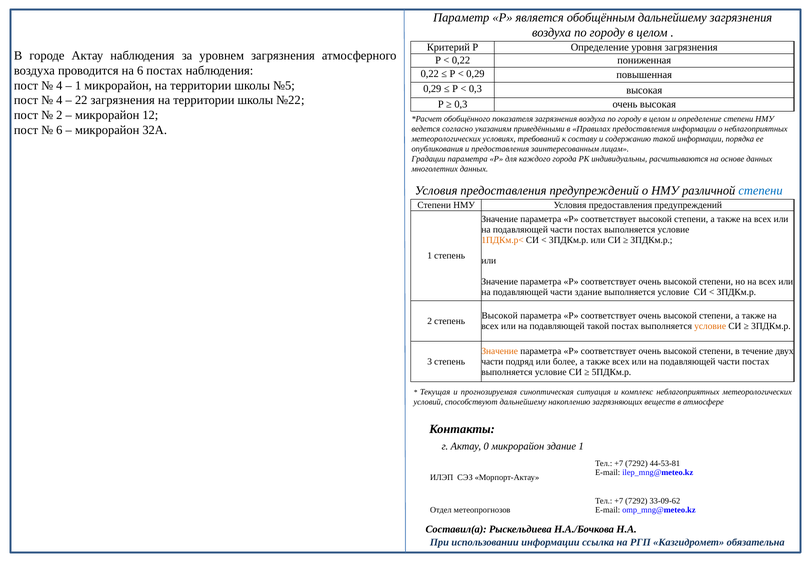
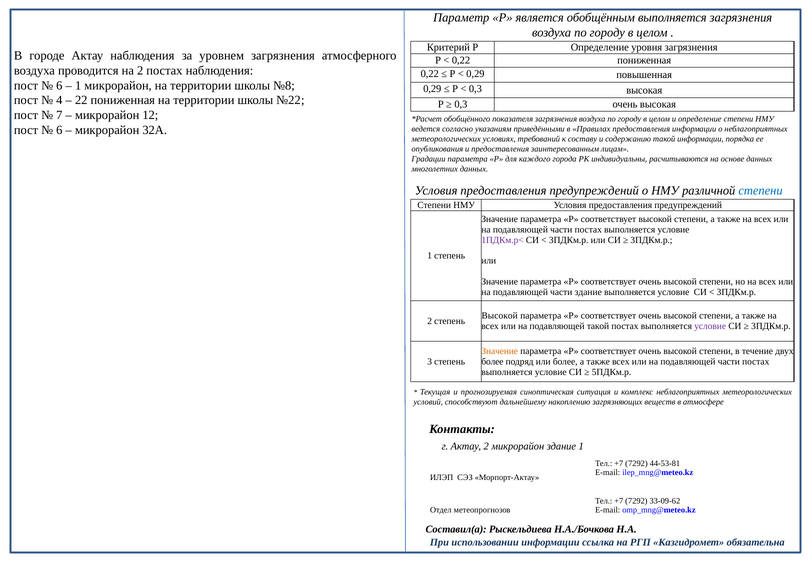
обобщённым дальнейшему: дальнейшему -> выполняется
на 6: 6 -> 2
4 at (59, 85): 4 -> 6
№5: №5 -> №8
22 загрязнения: загрязнения -> пониженная
2 at (59, 115): 2 -> 7
1ПДКм.р< colour: orange -> purple
условие at (710, 326) colour: orange -> purple
части at (492, 361): части -> более
Актау 0: 0 -> 2
